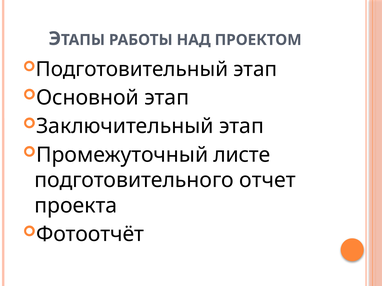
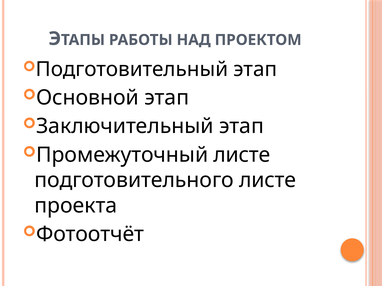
подготовительного отчет: отчет -> листе
